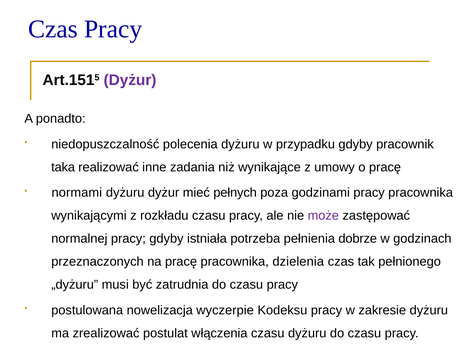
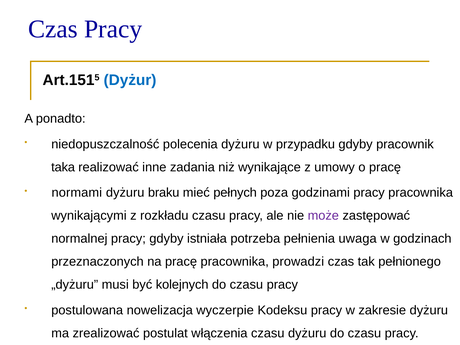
Dyżur at (130, 80) colour: purple -> blue
dyżuru dyżur: dyżur -> braku
dobrze: dobrze -> uwaga
dzielenia: dzielenia -> prowadzi
zatrudnia: zatrudnia -> kolejnych
